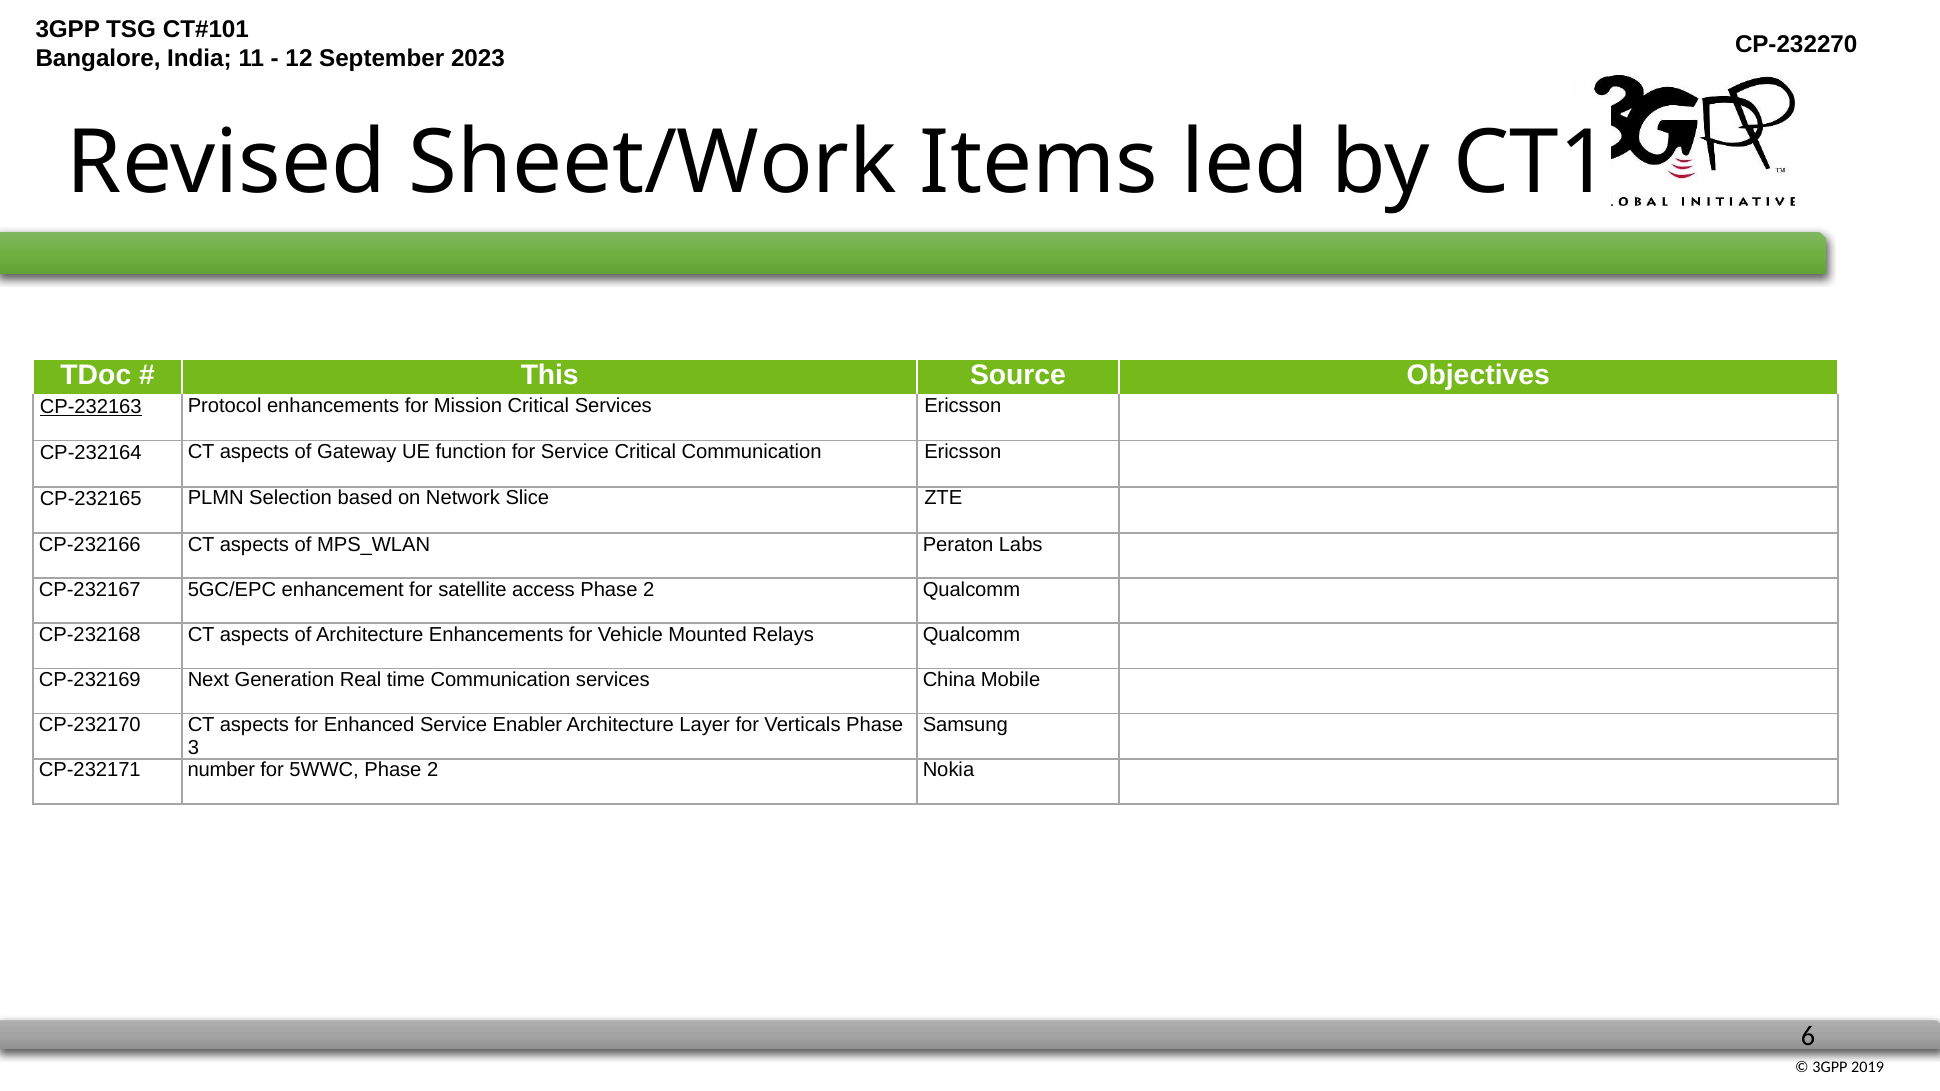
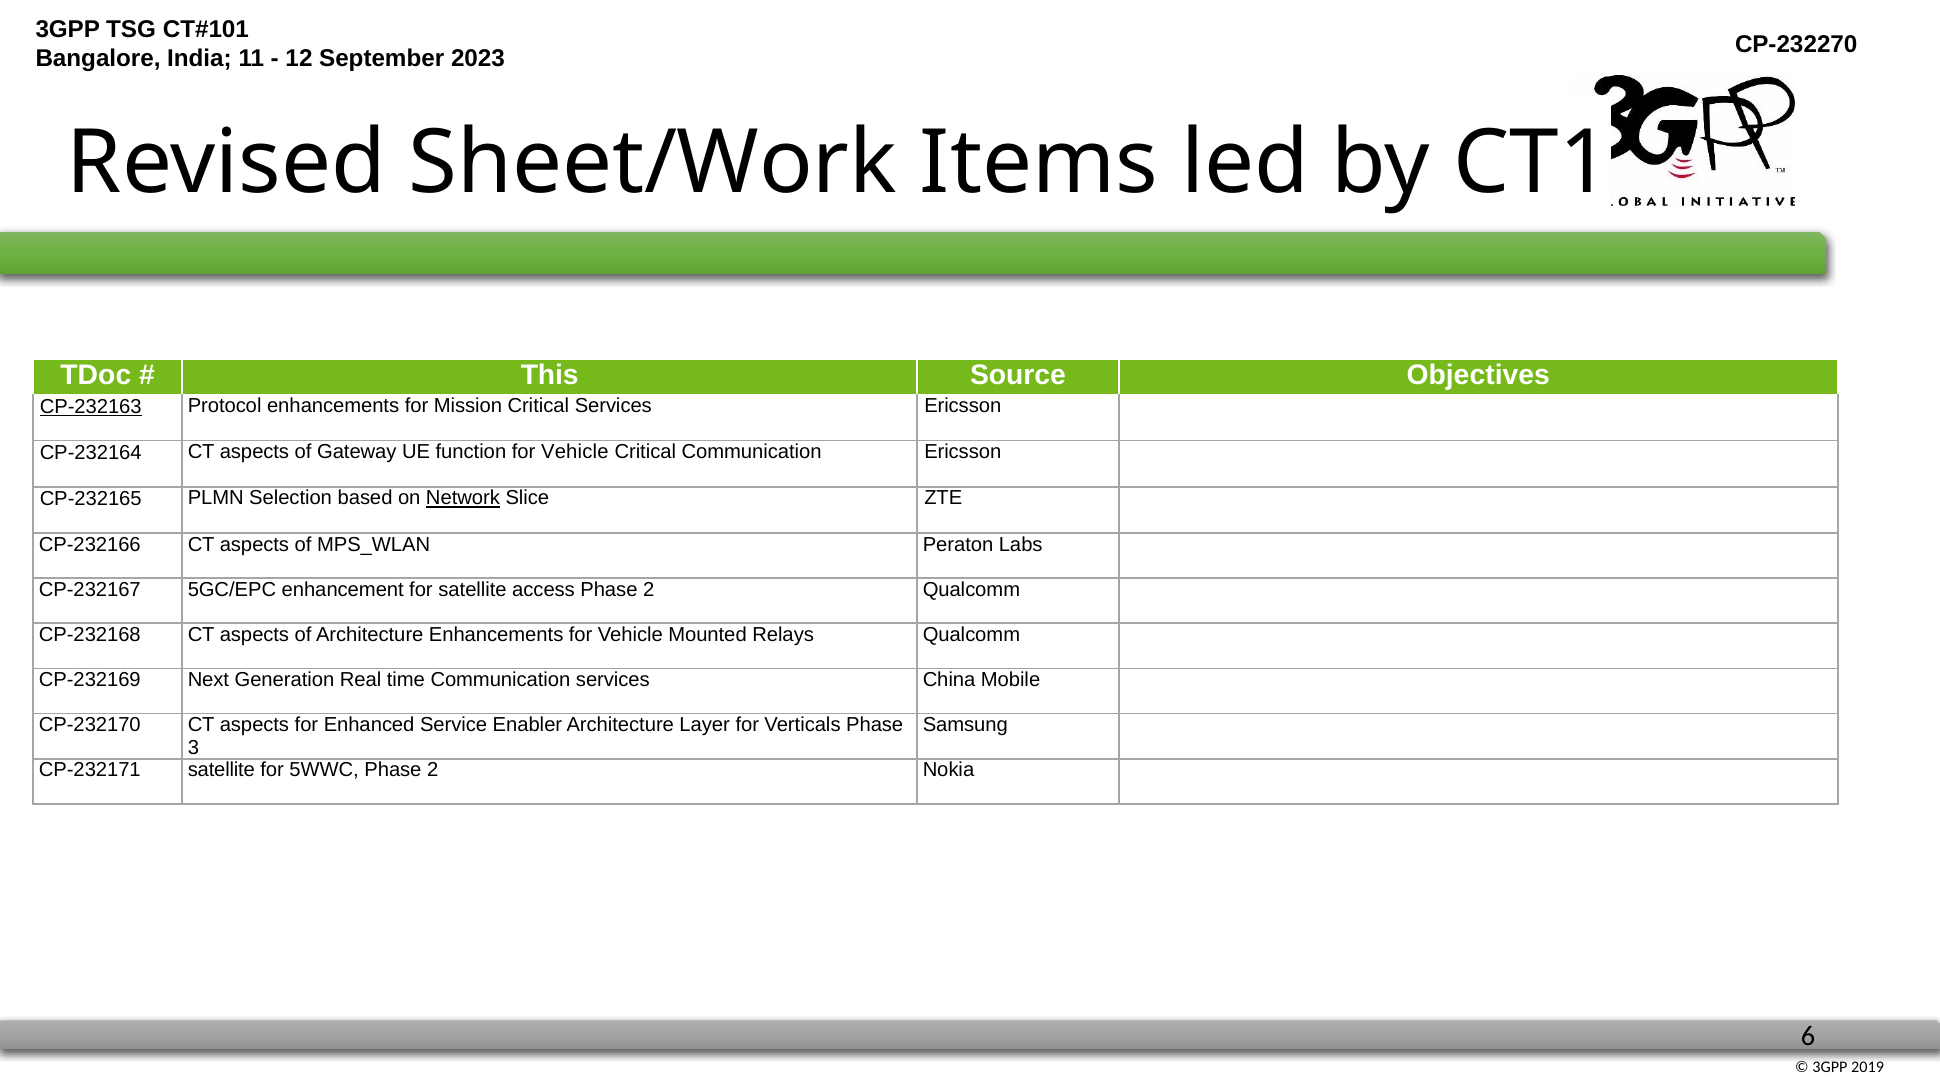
function for Service: Service -> Vehicle
Network underline: none -> present
CP-232171 number: number -> satellite
